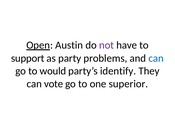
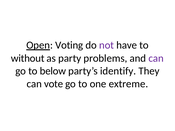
Austin: Austin -> Voting
support: support -> without
can at (156, 58) colour: blue -> purple
would: would -> below
superior: superior -> extreme
